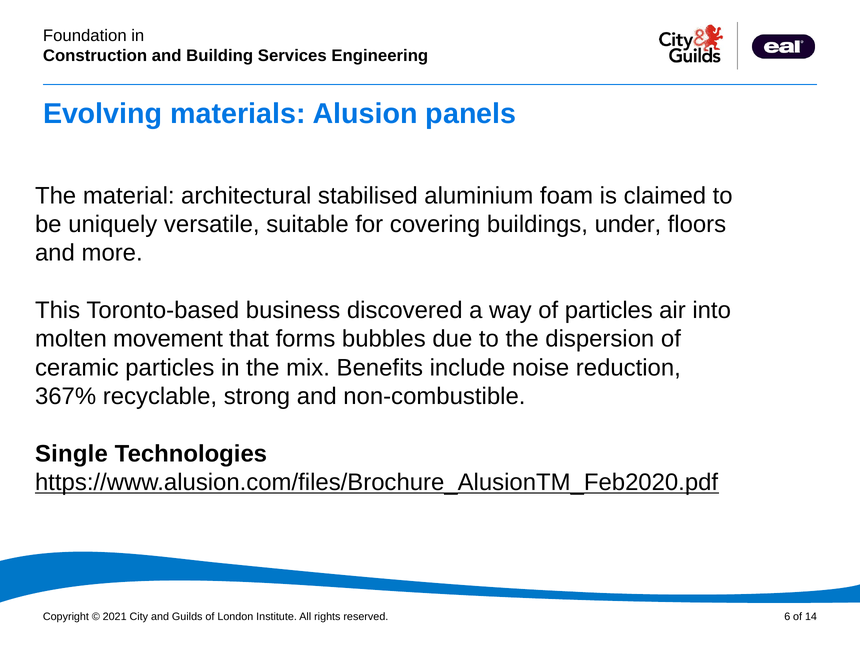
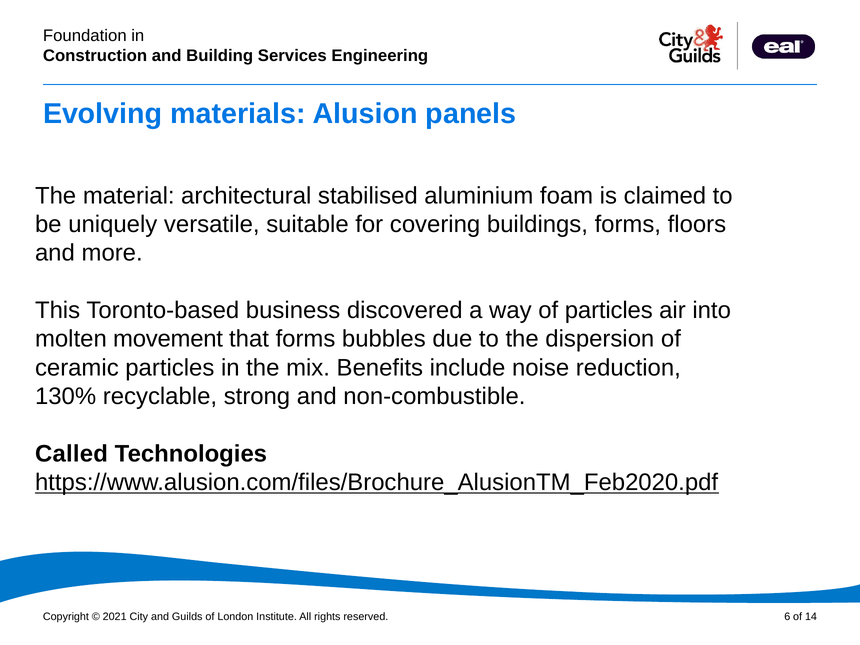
buildings under: under -> forms
367%: 367% -> 130%
Single: Single -> Called
